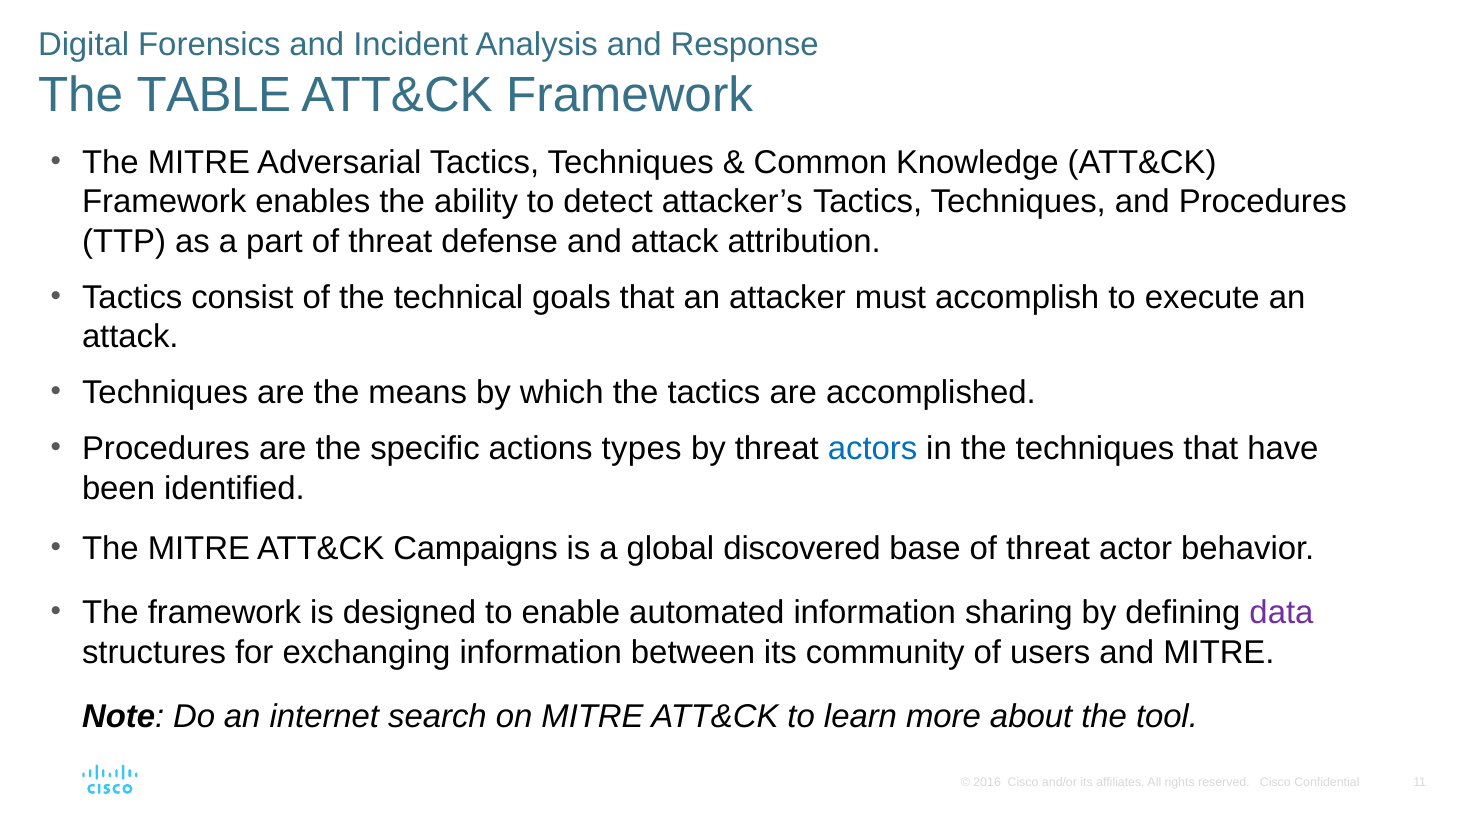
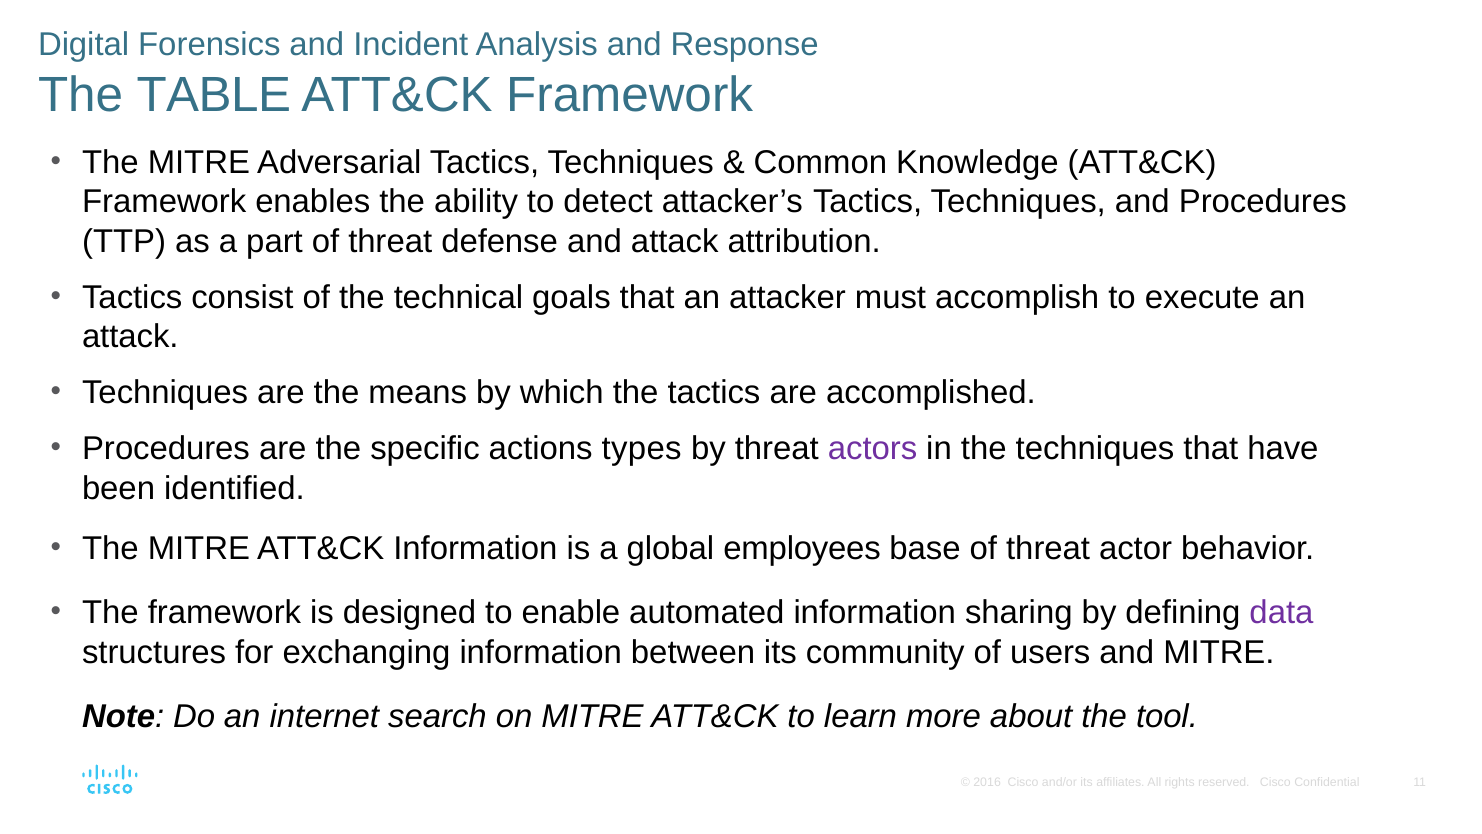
actors colour: blue -> purple
ATT&CK Campaigns: Campaigns -> Information
discovered: discovered -> employees
